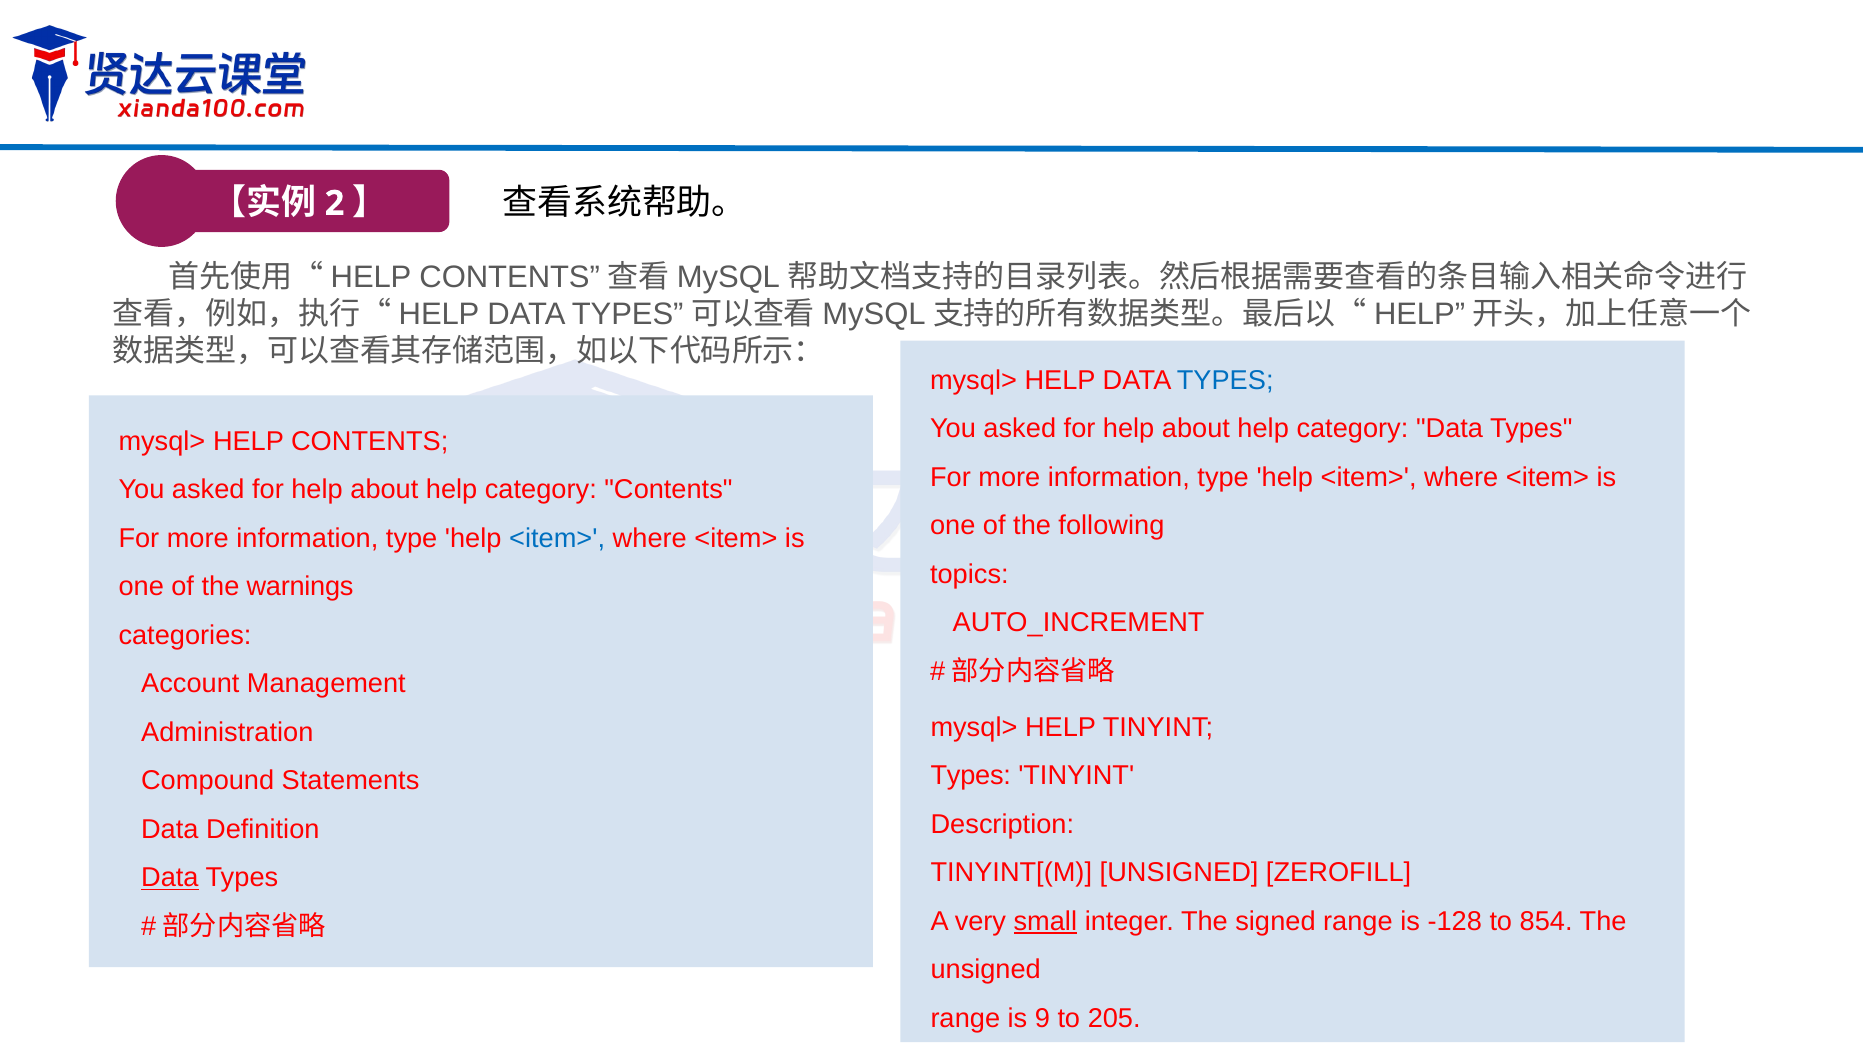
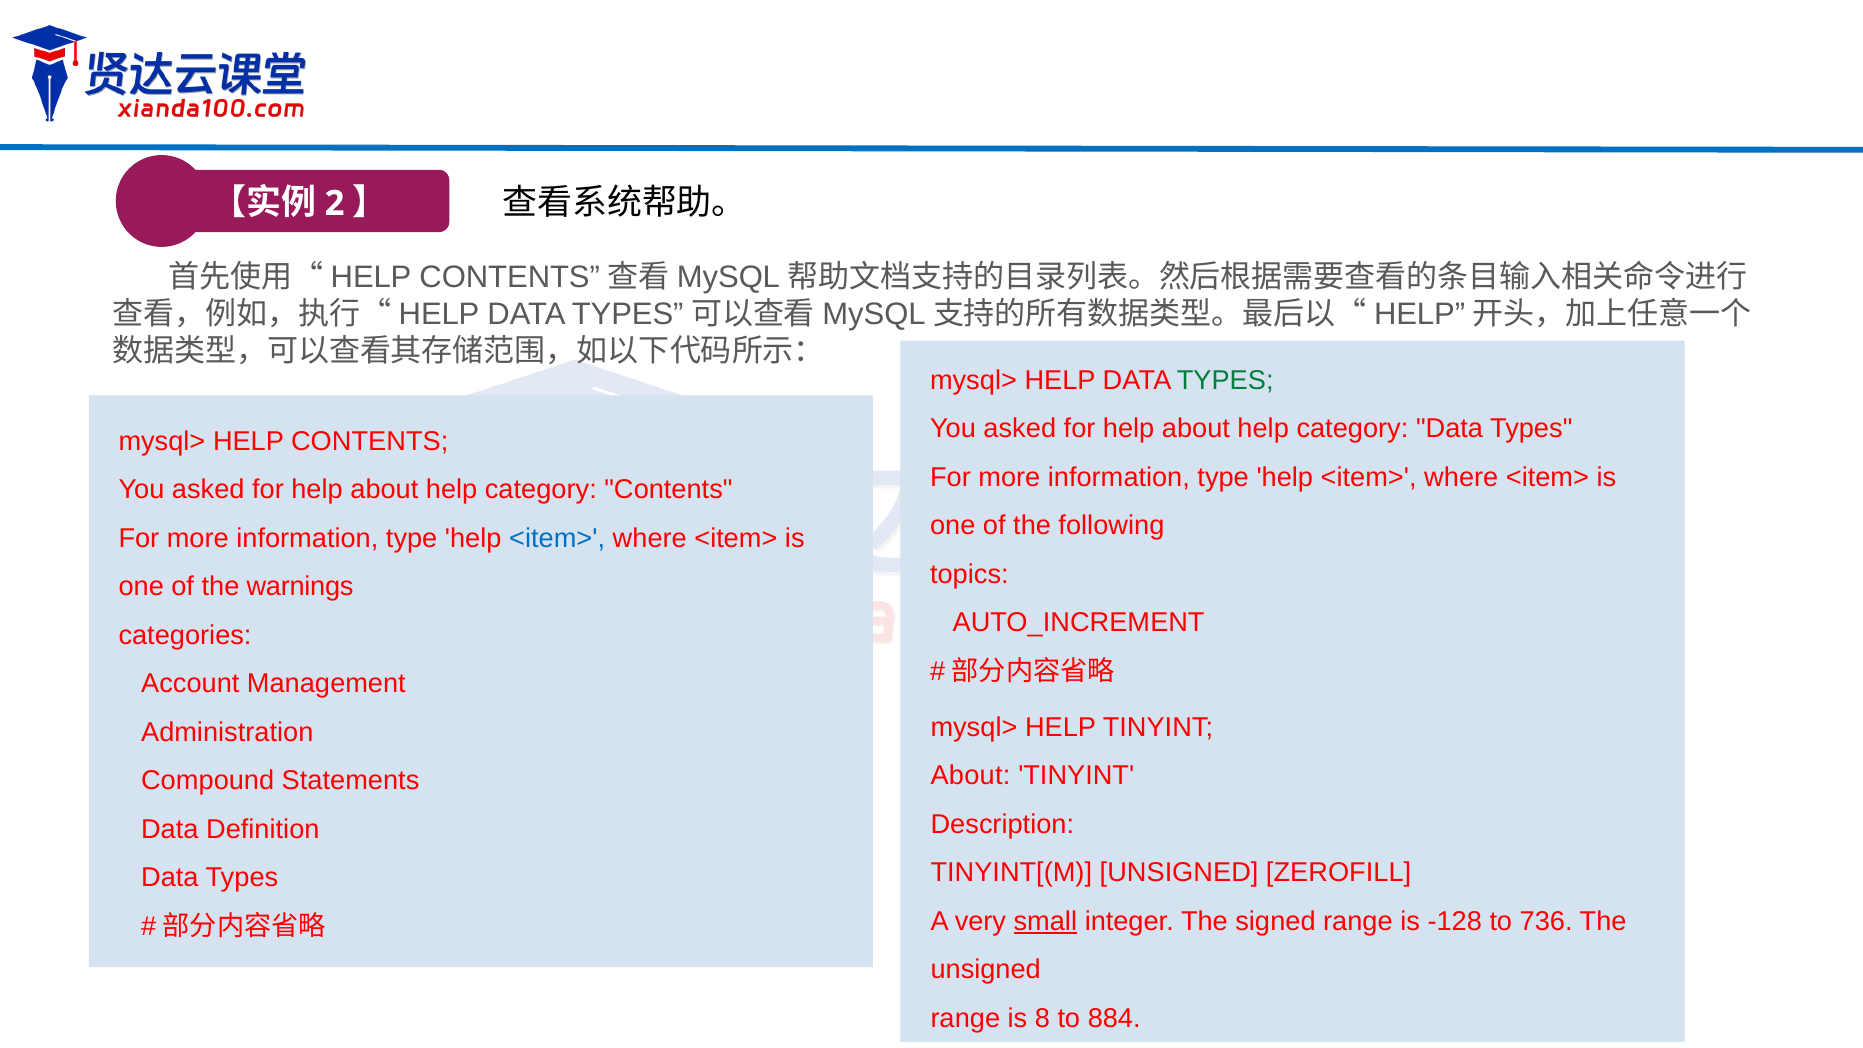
TYPES at (1225, 380) colour: blue -> green
Types at (971, 776): Types -> About
Data at (170, 878) underline: present -> none
854: 854 -> 736
9: 9 -> 8
205: 205 -> 884
